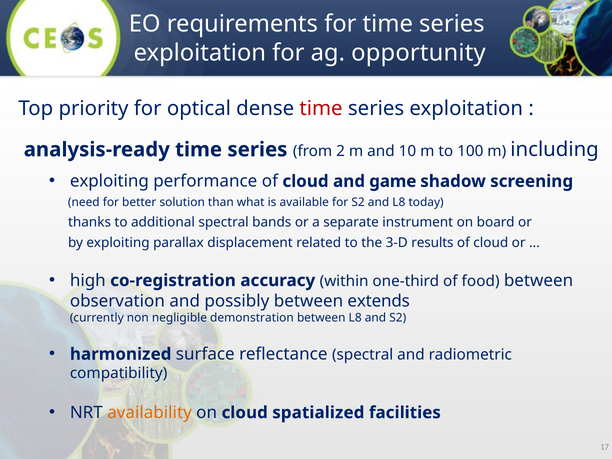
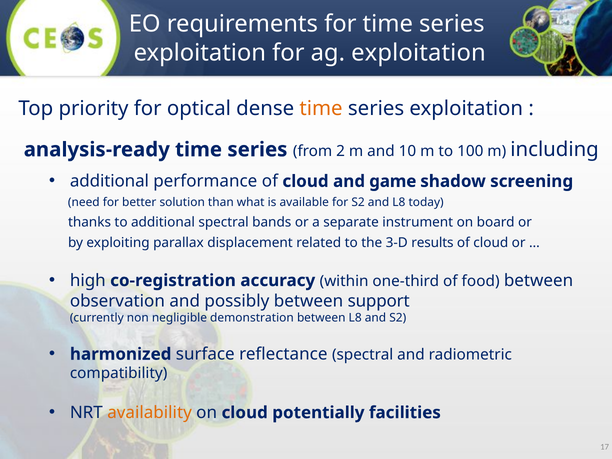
ag opportunity: opportunity -> exploitation
time at (321, 108) colour: red -> orange
exploiting at (109, 181): exploiting -> additional
extends: extends -> support
spatialized: spatialized -> potentially
